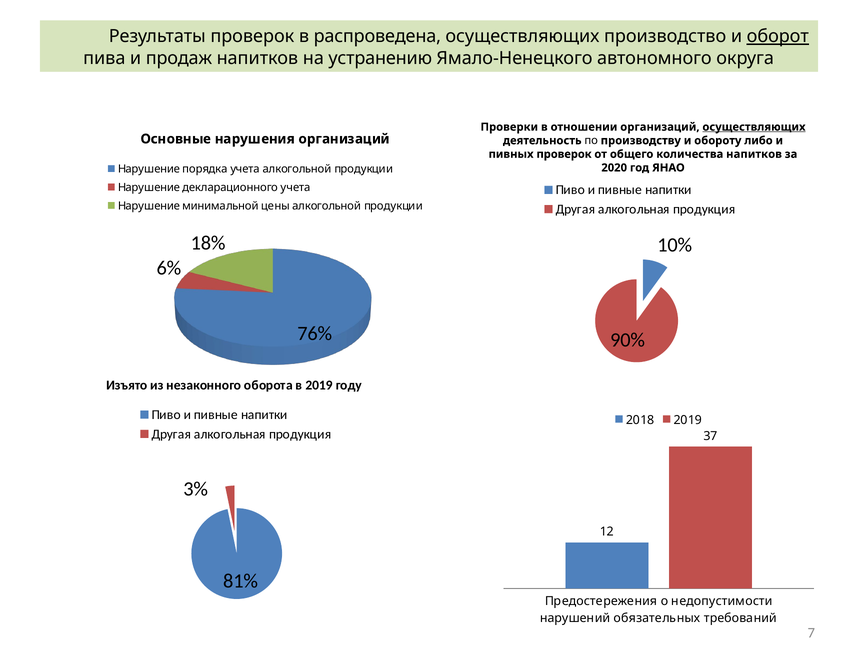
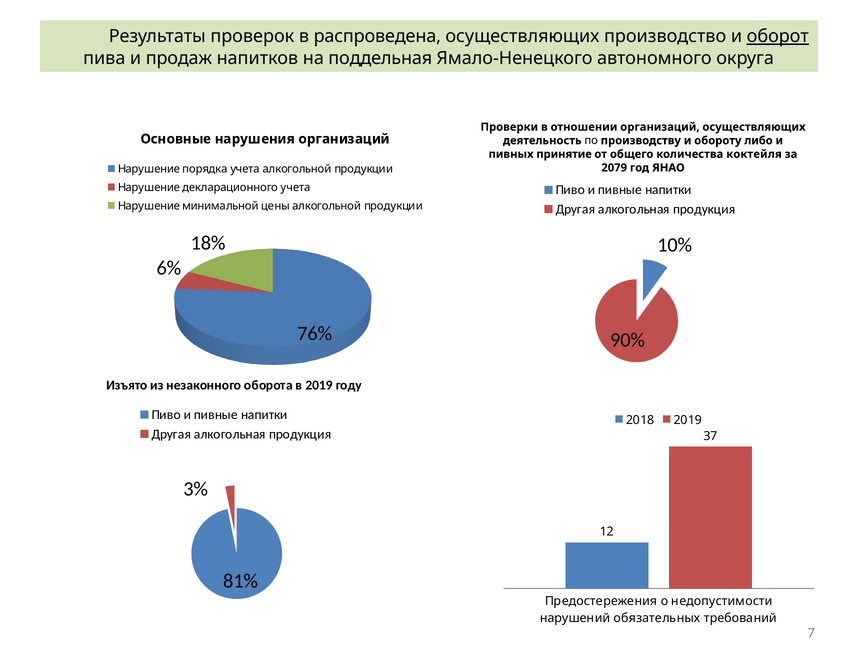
устранению: устранению -> поддельная
осуществляющих at (754, 127) underline: present -> none
пивных проверок: проверок -> принятие
количества напитков: напитков -> коктейля
2020: 2020 -> 2079
